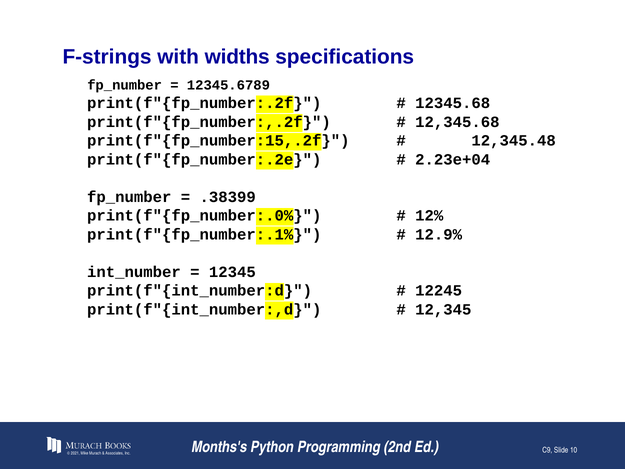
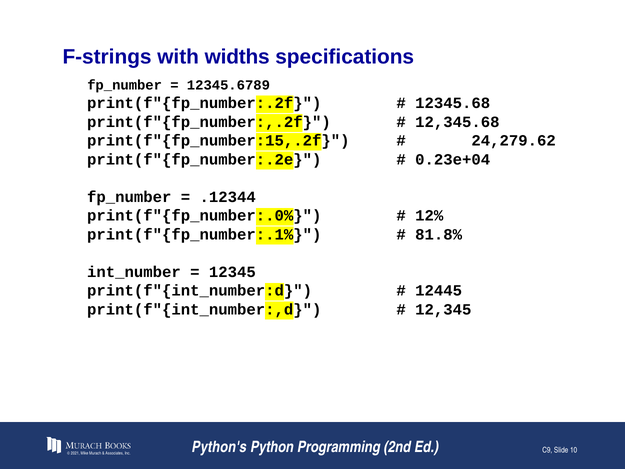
12,345.48: 12,345.48 -> 24,279.62
2.23e+04: 2.23e+04 -> 0.23e+04
.38399: .38399 -> .12344
12.9%: 12.9% -> 81.8%
12245: 12245 -> 12445
Months's: Months's -> Python's
